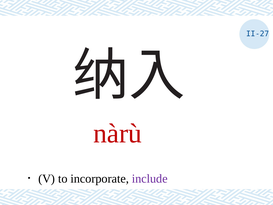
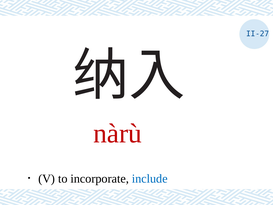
include colour: purple -> blue
